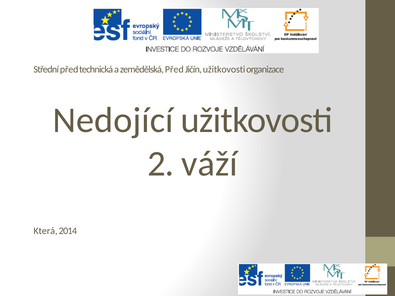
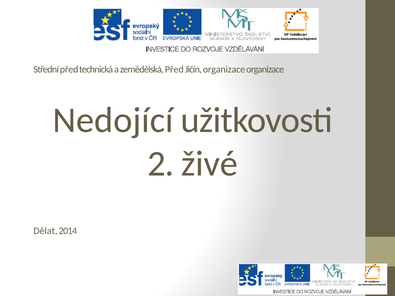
Jičín užitkovosti: užitkovosti -> organizace
váží: váží -> živé
Která: Která -> Dělat
